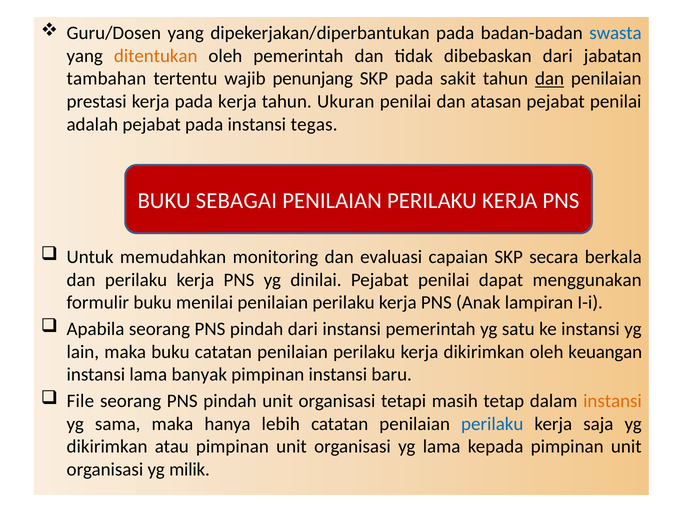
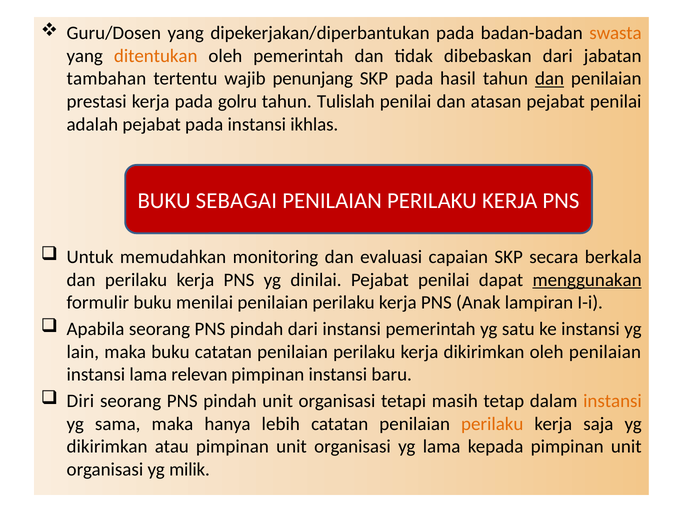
swasta colour: blue -> orange
sakit: sakit -> hasil
pada kerja: kerja -> golru
Ukuran: Ukuran -> Tulislah
tegas: tegas -> ikhlas
menggunakan underline: none -> present
oleh keuangan: keuangan -> penilaian
banyak: banyak -> relevan
File: File -> Diri
perilaku at (492, 424) colour: blue -> orange
